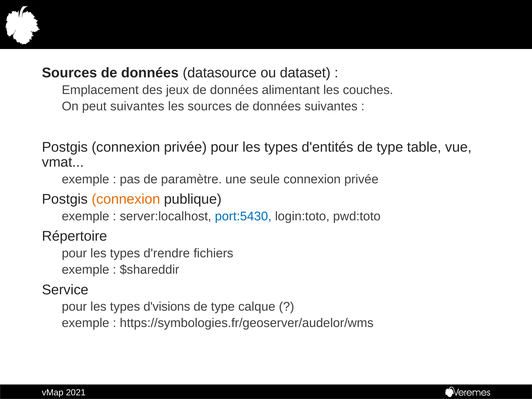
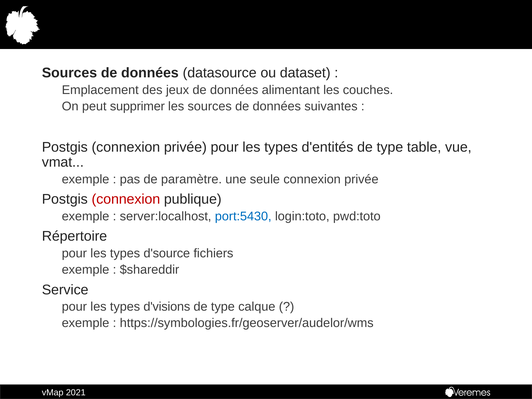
peut suivantes: suivantes -> supprimer
connexion at (126, 199) colour: orange -> red
d'rendre: d'rendre -> d'source
